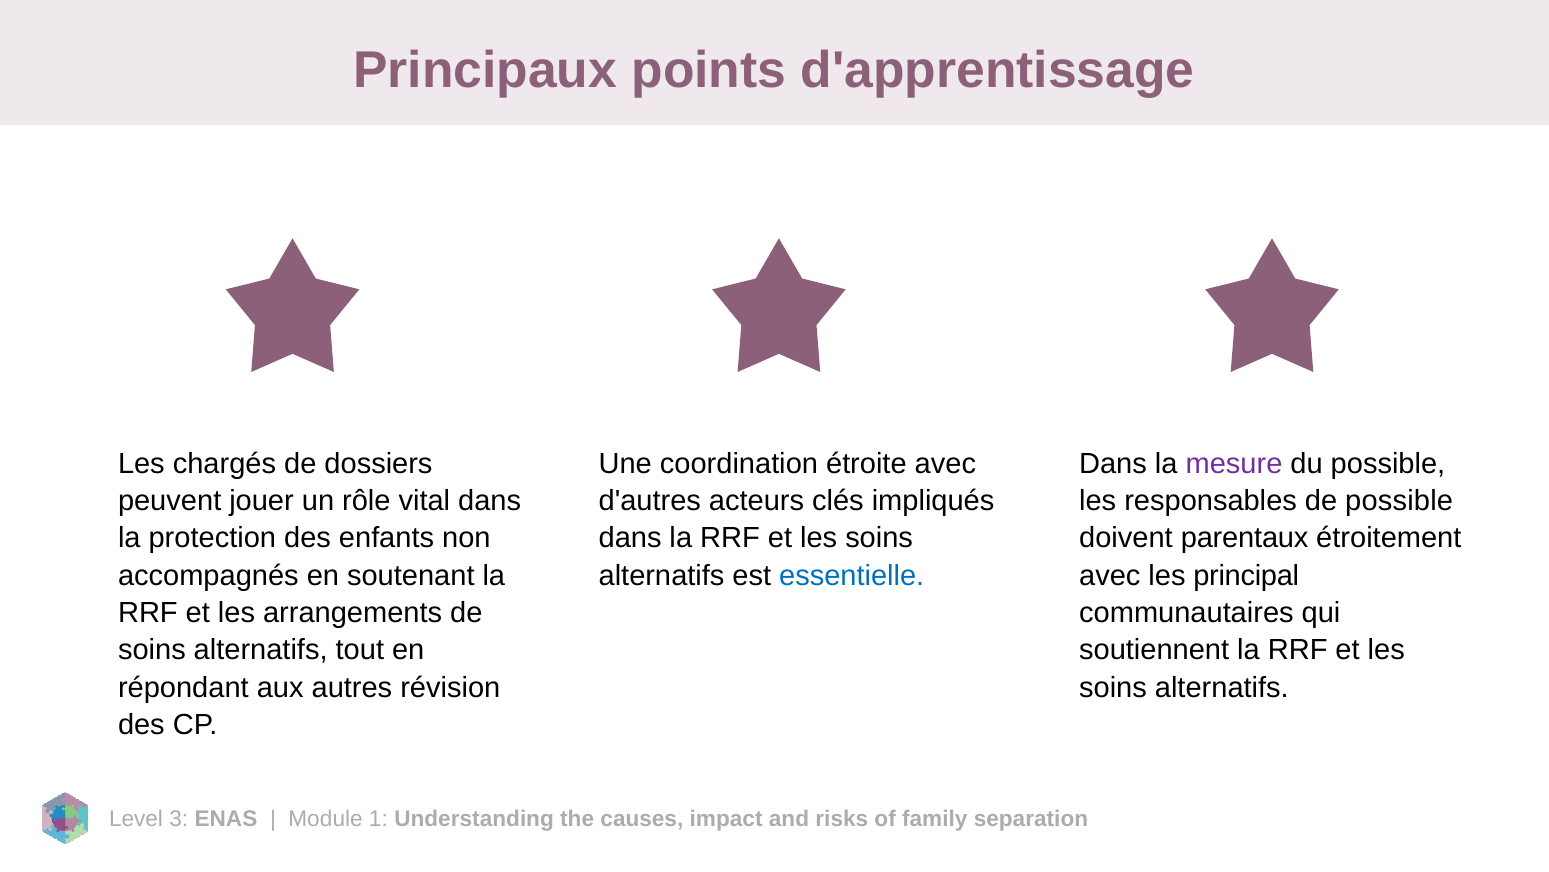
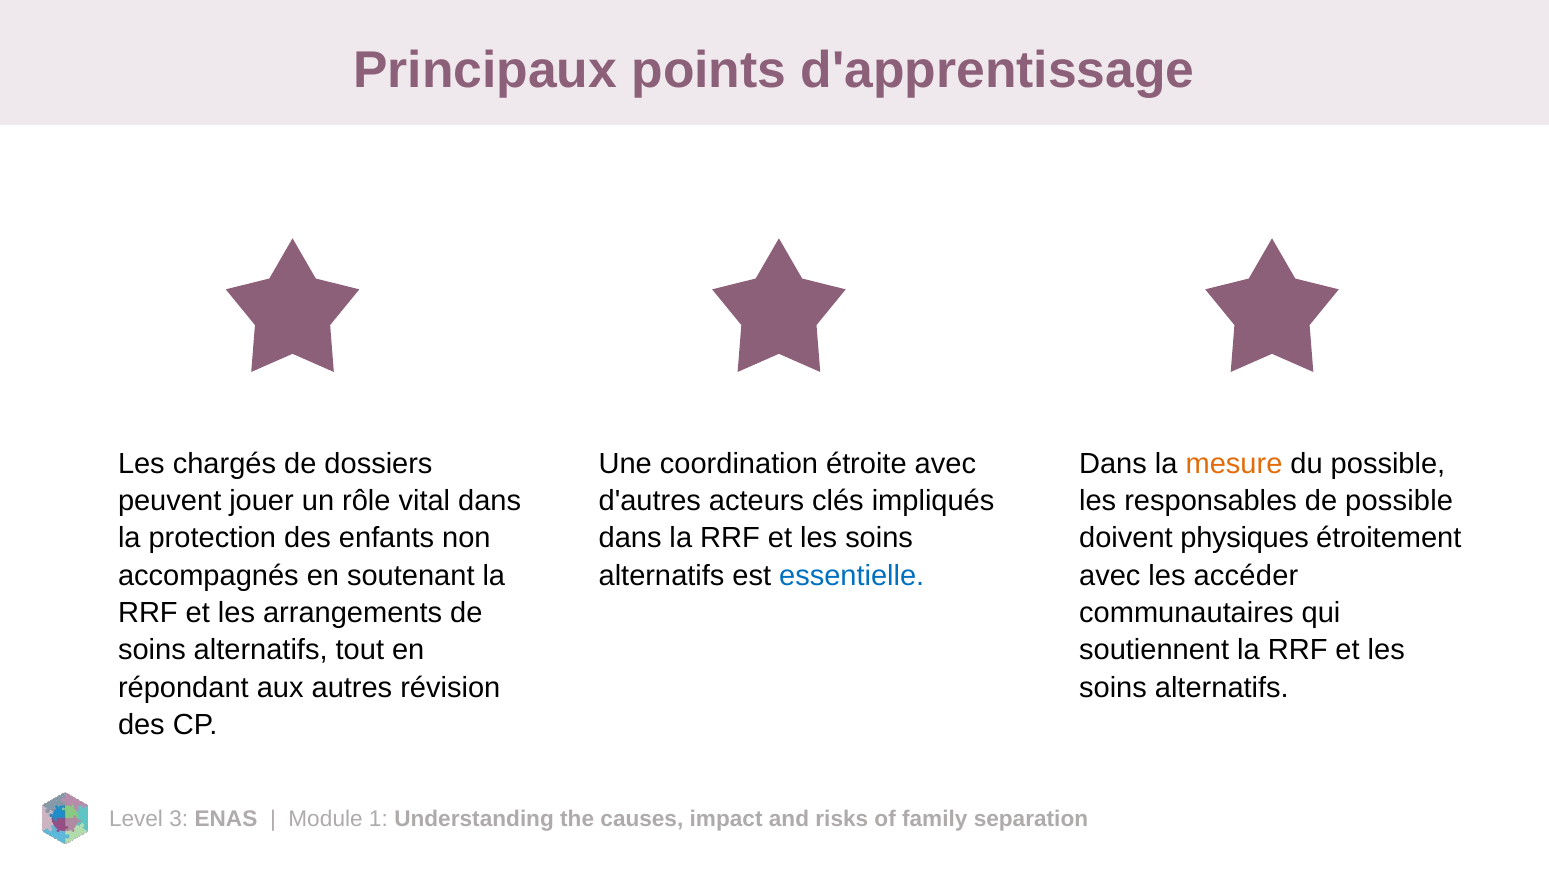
mesure colour: purple -> orange
parentaux: parentaux -> physiques
principal: principal -> accéder
